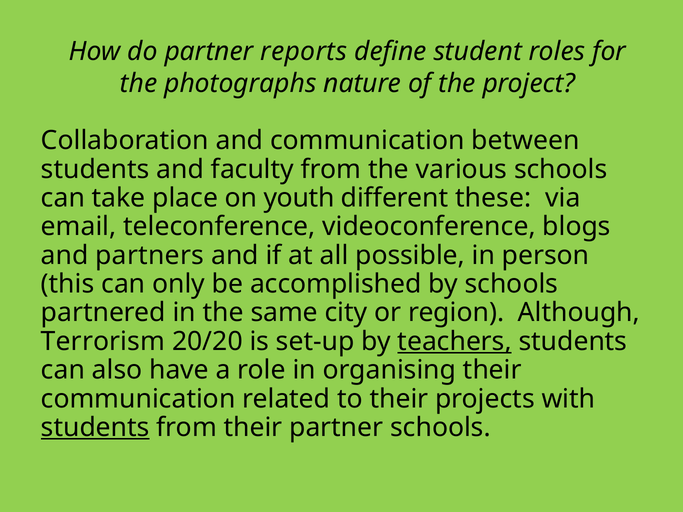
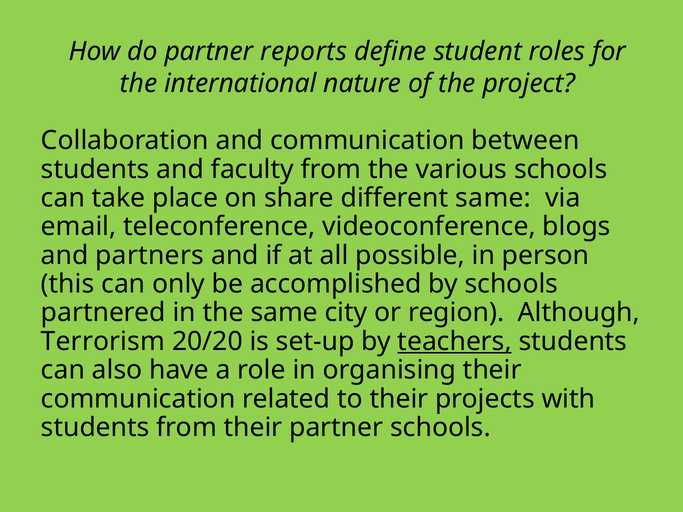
photographs: photographs -> international
youth: youth -> share
different these: these -> same
students at (95, 428) underline: present -> none
